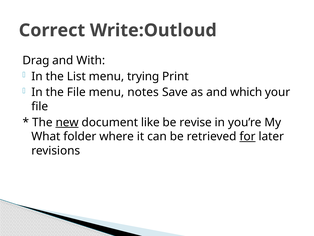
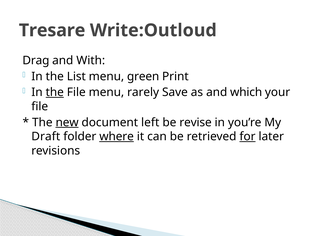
Correct: Correct -> Tresare
trying: trying -> green
the at (55, 92) underline: none -> present
notes: notes -> rarely
like: like -> left
What: What -> Draft
where underline: none -> present
